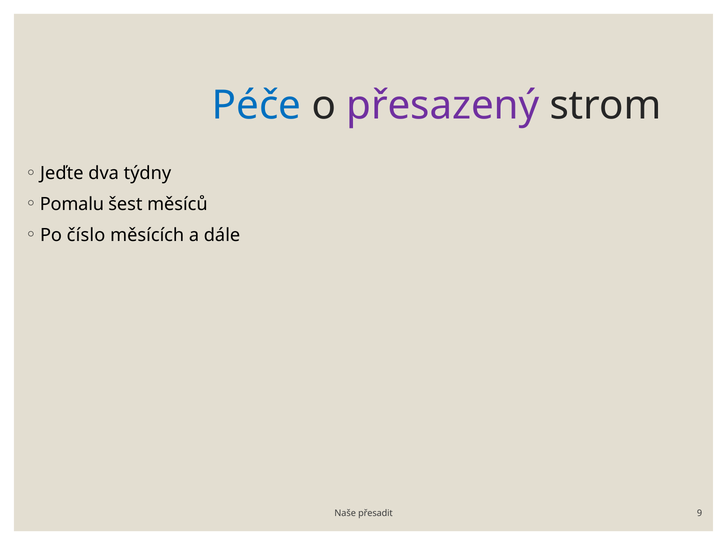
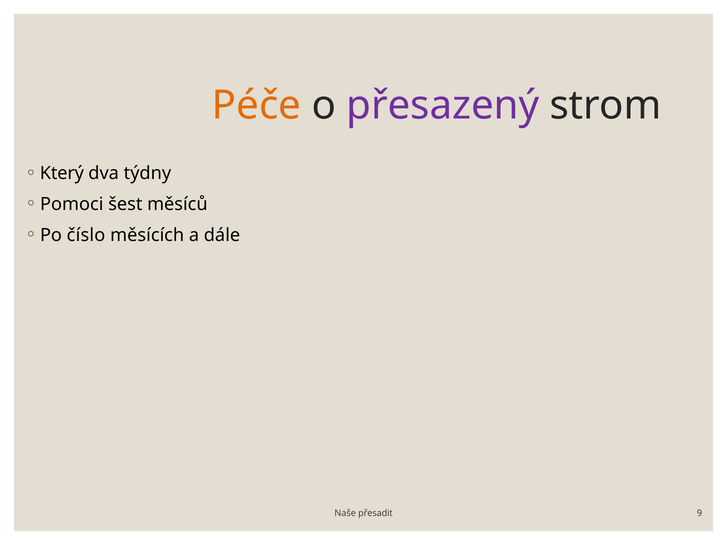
Péče colour: blue -> orange
Jeďte: Jeďte -> Který
Pomalu: Pomalu -> Pomoci
